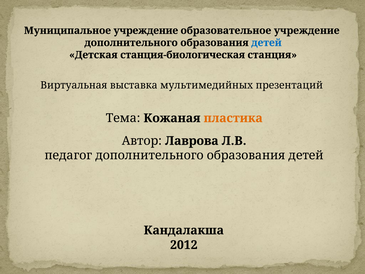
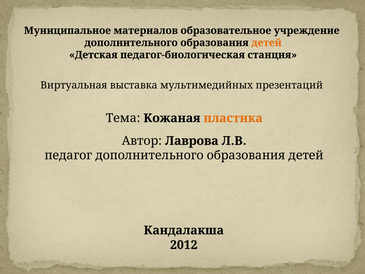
Муниципальное учреждение: учреждение -> материалов
детей at (266, 43) colour: blue -> orange
станция-биологическая: станция-биологическая -> педагог-биологическая
